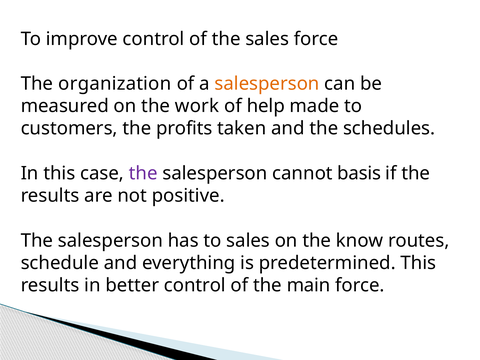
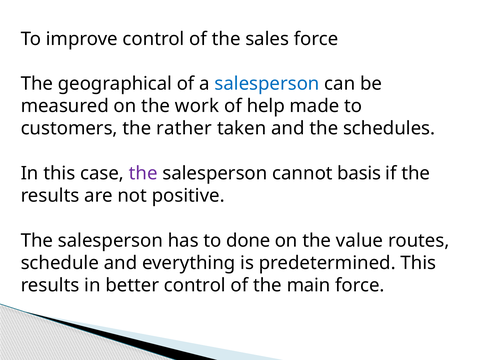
organization: organization -> geographical
salesperson at (267, 84) colour: orange -> blue
profits: profits -> rather
to sales: sales -> done
know: know -> value
